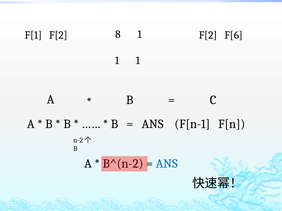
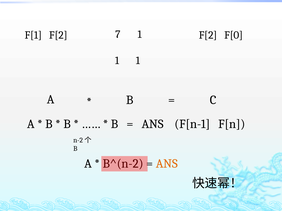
8: 8 -> 7
F[6: F[6 -> F[0
ANS at (167, 164) colour: blue -> orange
